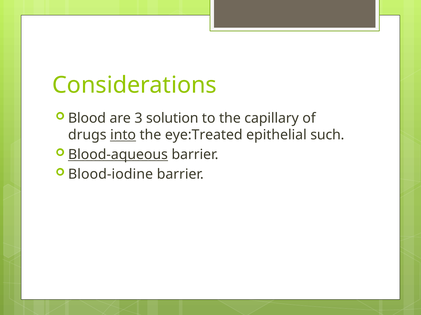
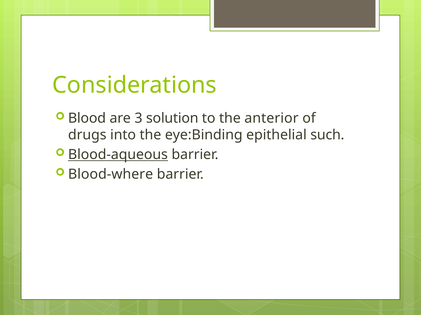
capillary: capillary -> anterior
into underline: present -> none
eye:Treated: eye:Treated -> eye:Binding
Blood-iodine: Blood-iodine -> Blood-where
